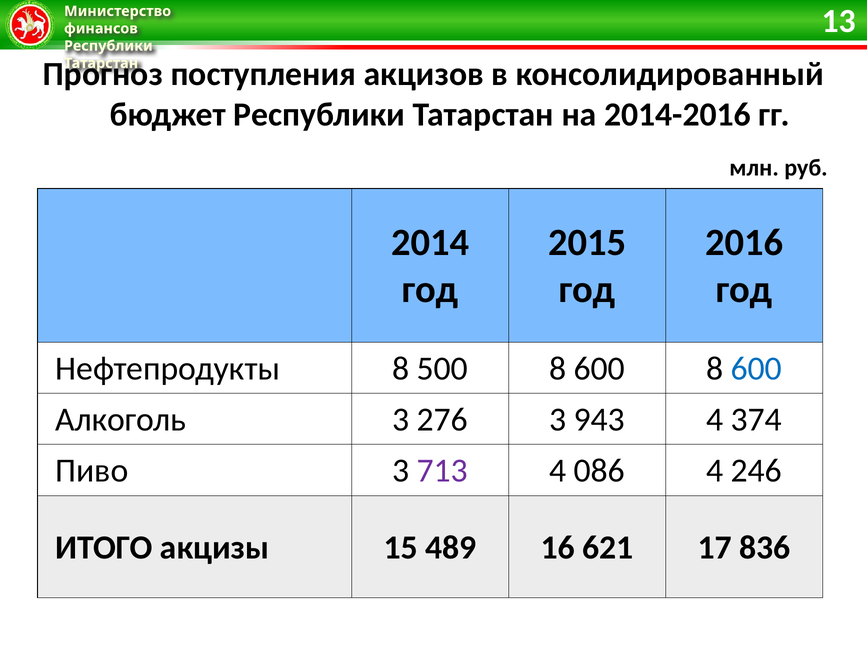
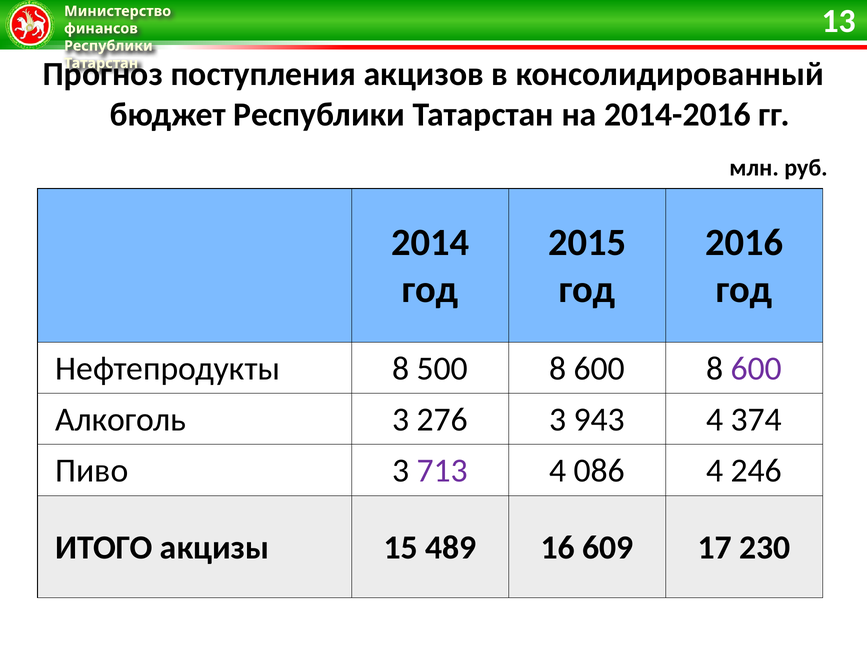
600 at (756, 369) colour: blue -> purple
621: 621 -> 609
836: 836 -> 230
